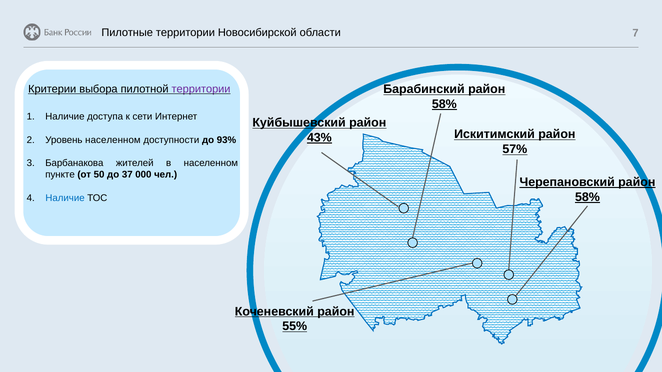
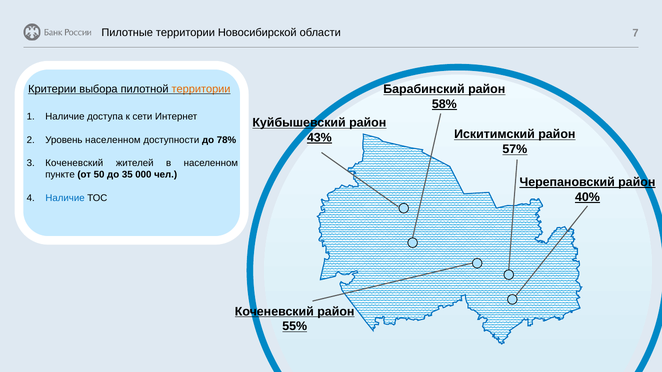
территории at (201, 89) colour: purple -> orange
93%: 93% -> 78%
Барбанакова at (74, 163): Барбанакова -> Коченевский
37: 37 -> 35
58% at (587, 197): 58% -> 40%
